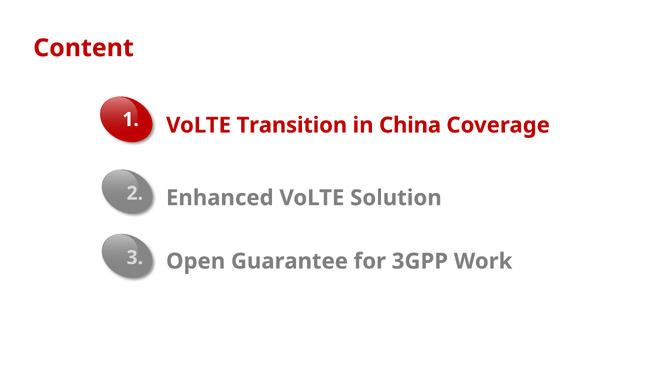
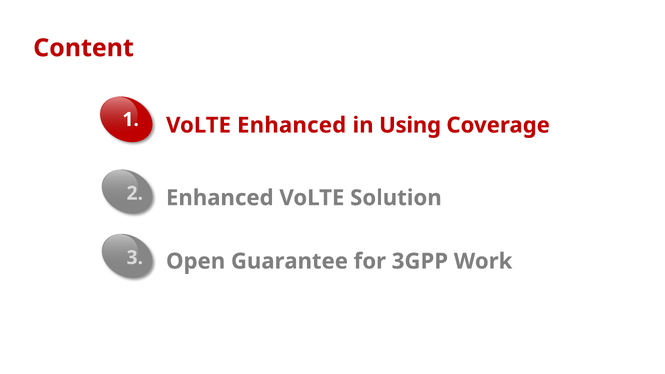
VoLTE Transition: Transition -> Enhanced
China: China -> Using
